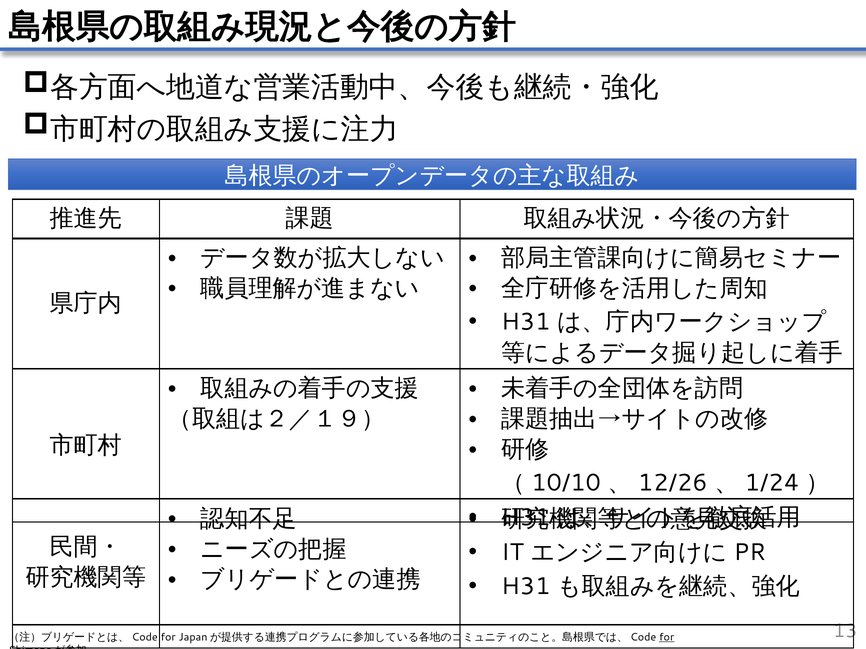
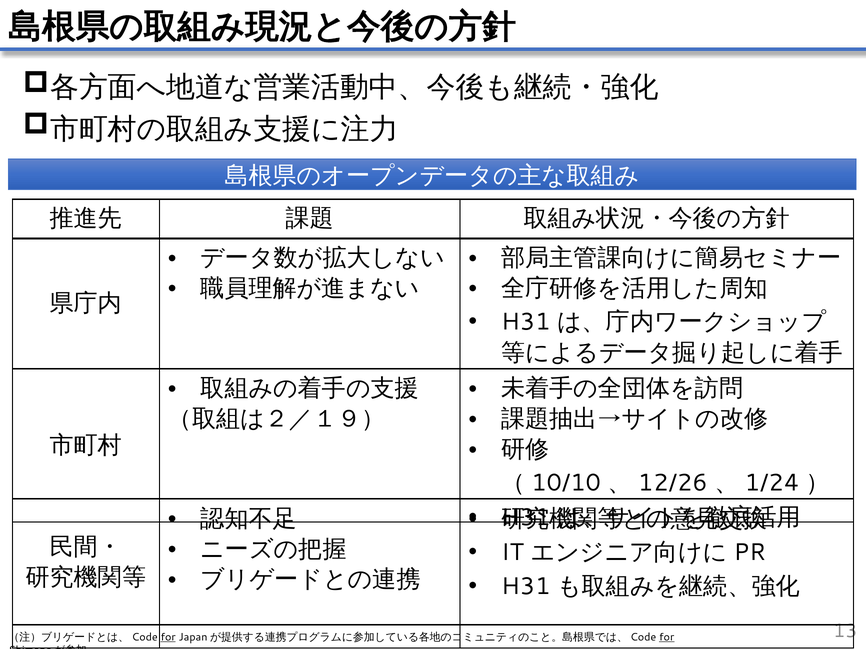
for at (168, 638) underline: none -> present
